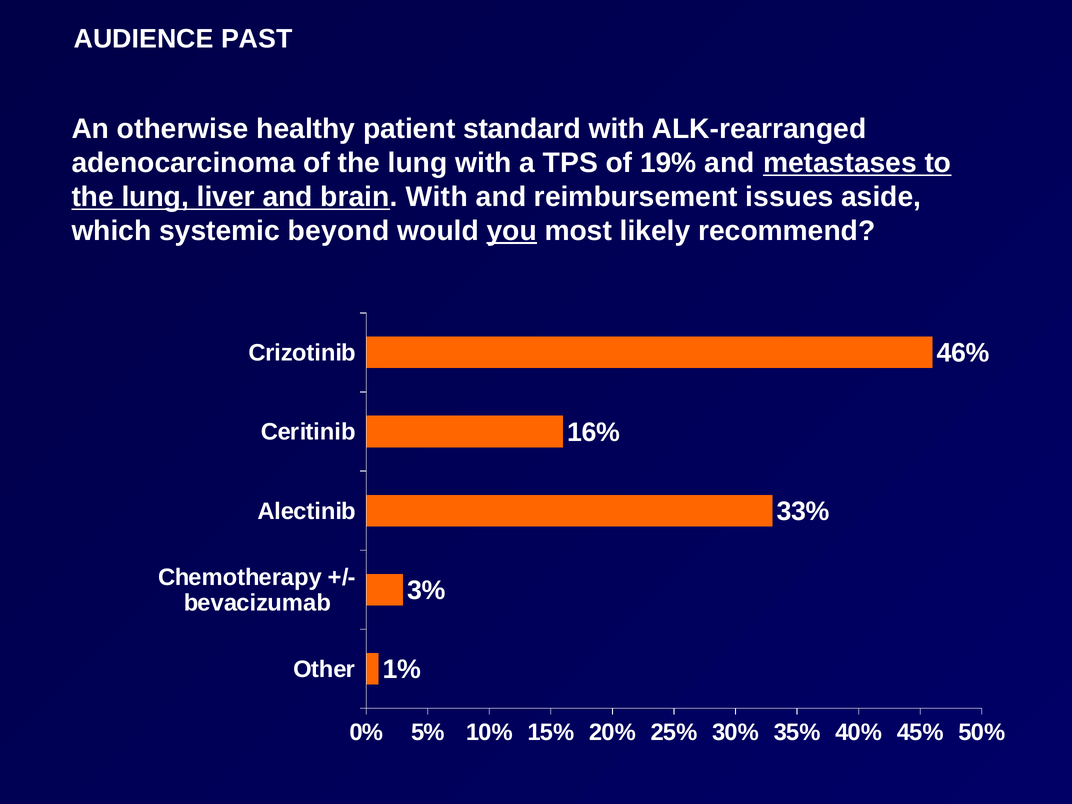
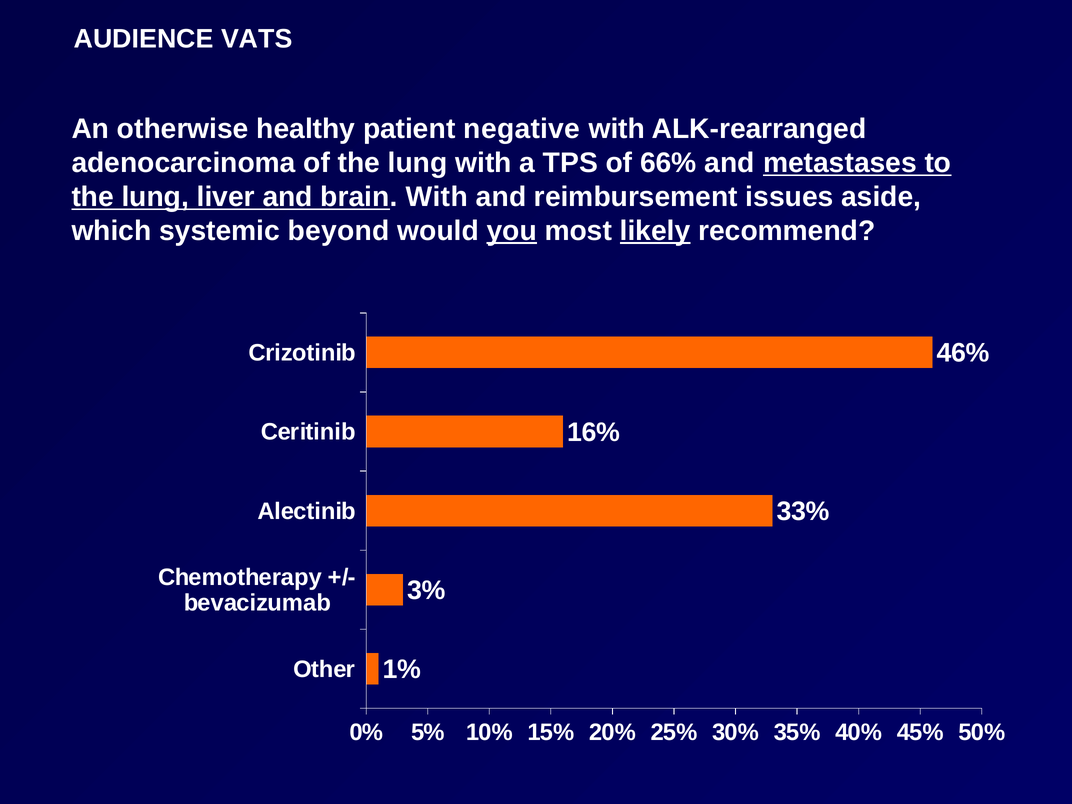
PAST: PAST -> VATS
standard: standard -> negative
19%: 19% -> 66%
likely underline: none -> present
